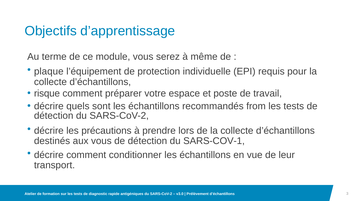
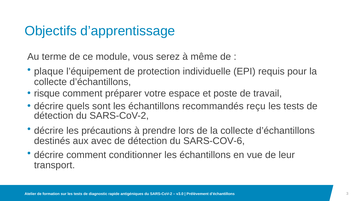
from: from -> reçu
aux vous: vous -> avec
SARS-COV-1: SARS-COV-1 -> SARS-COV-6
